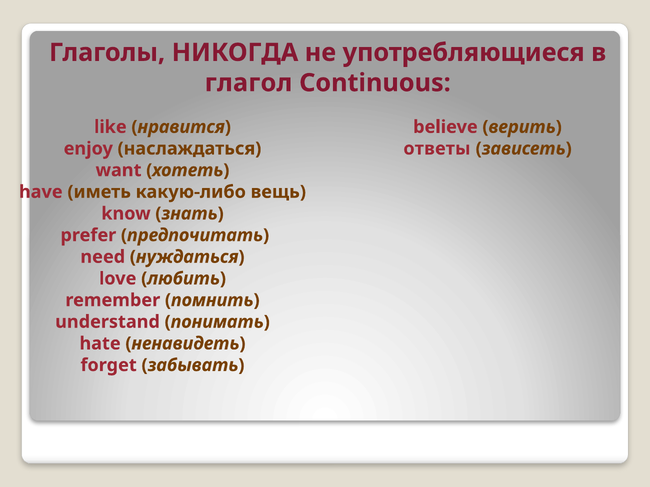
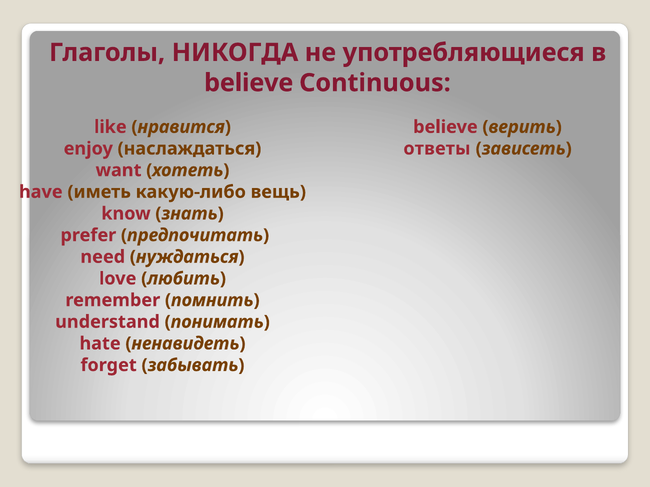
глагол at (249, 83): глагол -> believe
